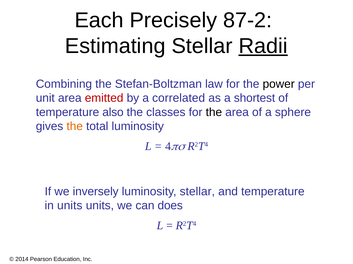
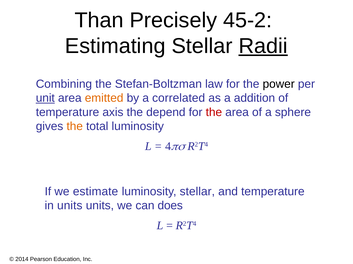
Each: Each -> Than
87-2: 87-2 -> 45-2
unit underline: none -> present
emitted colour: red -> orange
shortest: shortest -> addition
also: also -> axis
classes: classes -> depend
the at (214, 112) colour: black -> red
inversely: inversely -> estimate
